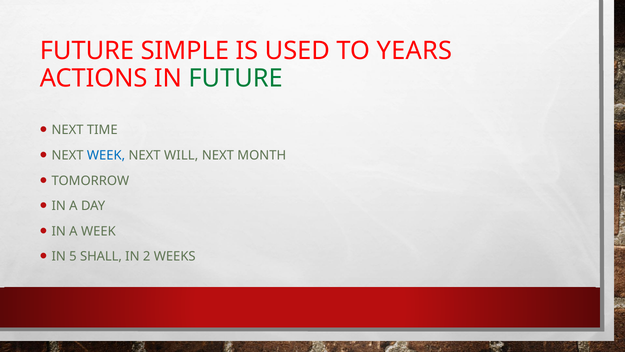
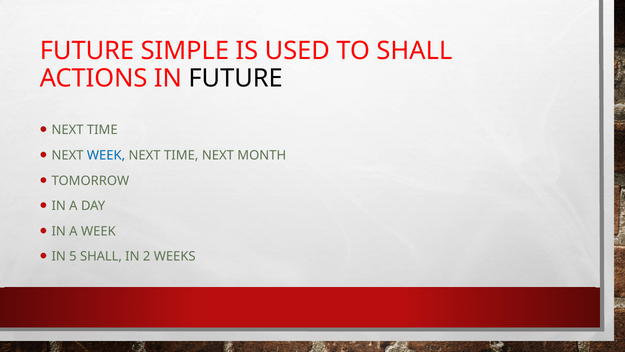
TO YEARS: YEARS -> SHALL
FUTURE at (236, 78) colour: green -> black
WILL at (181, 155): WILL -> TIME
